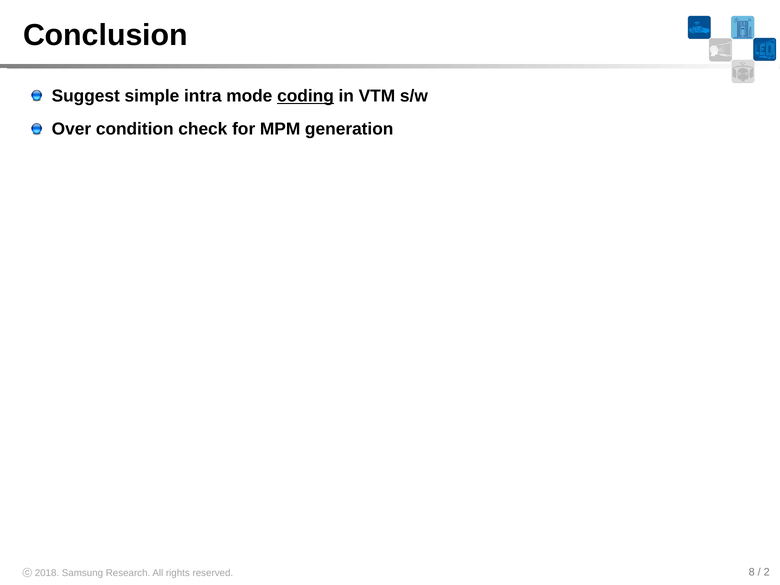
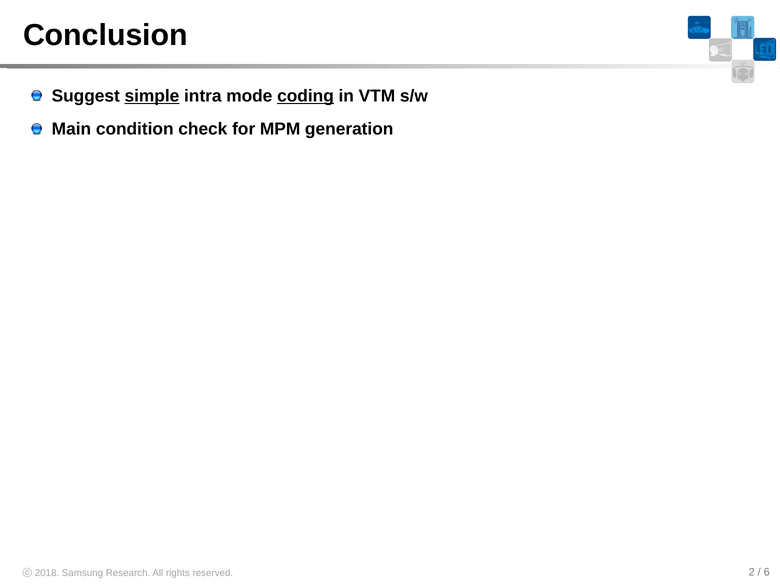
simple underline: none -> present
Over: Over -> Main
8: 8 -> 2
2: 2 -> 6
